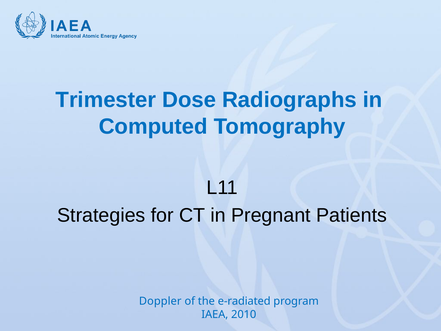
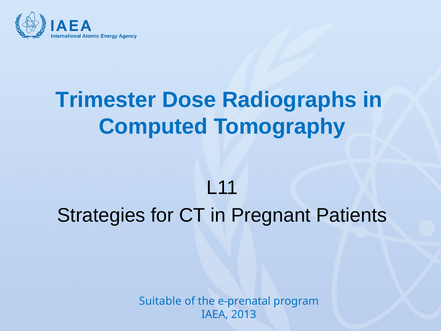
Doppler: Doppler -> Suitable
e-radiated: e-radiated -> e-prenatal
2010: 2010 -> 2013
